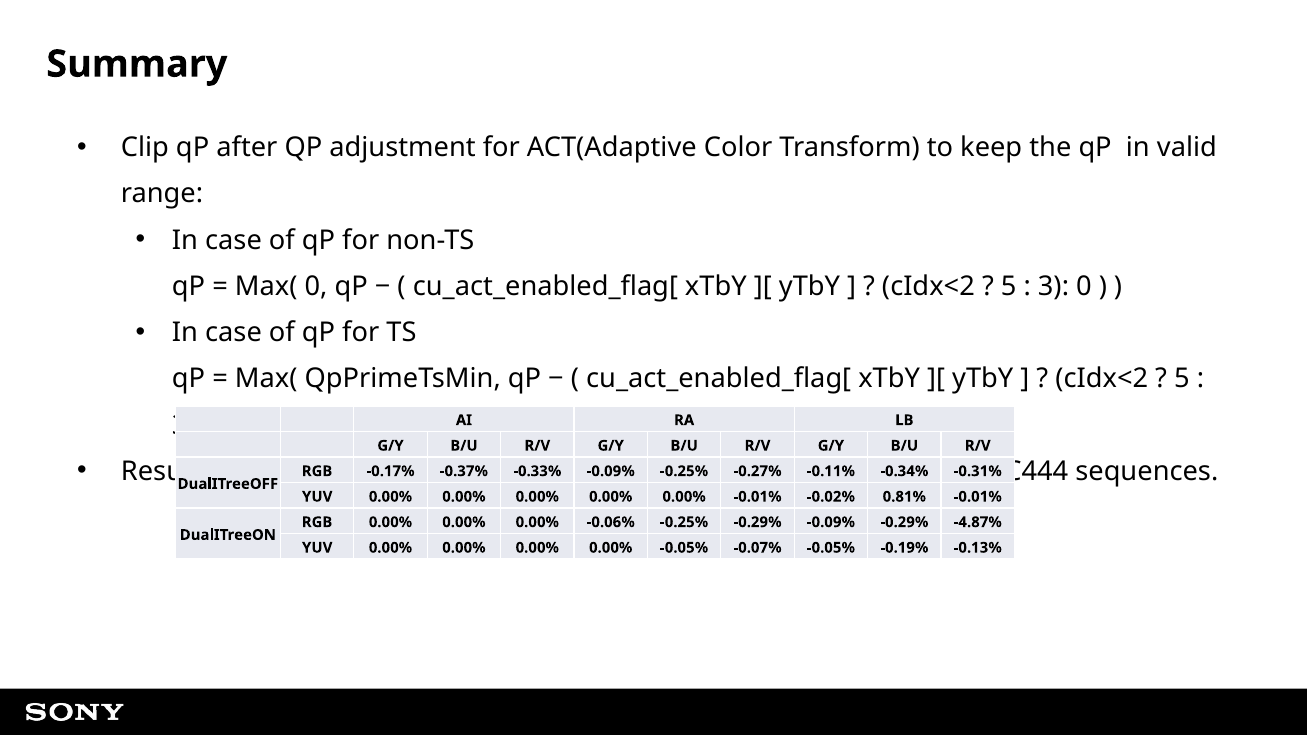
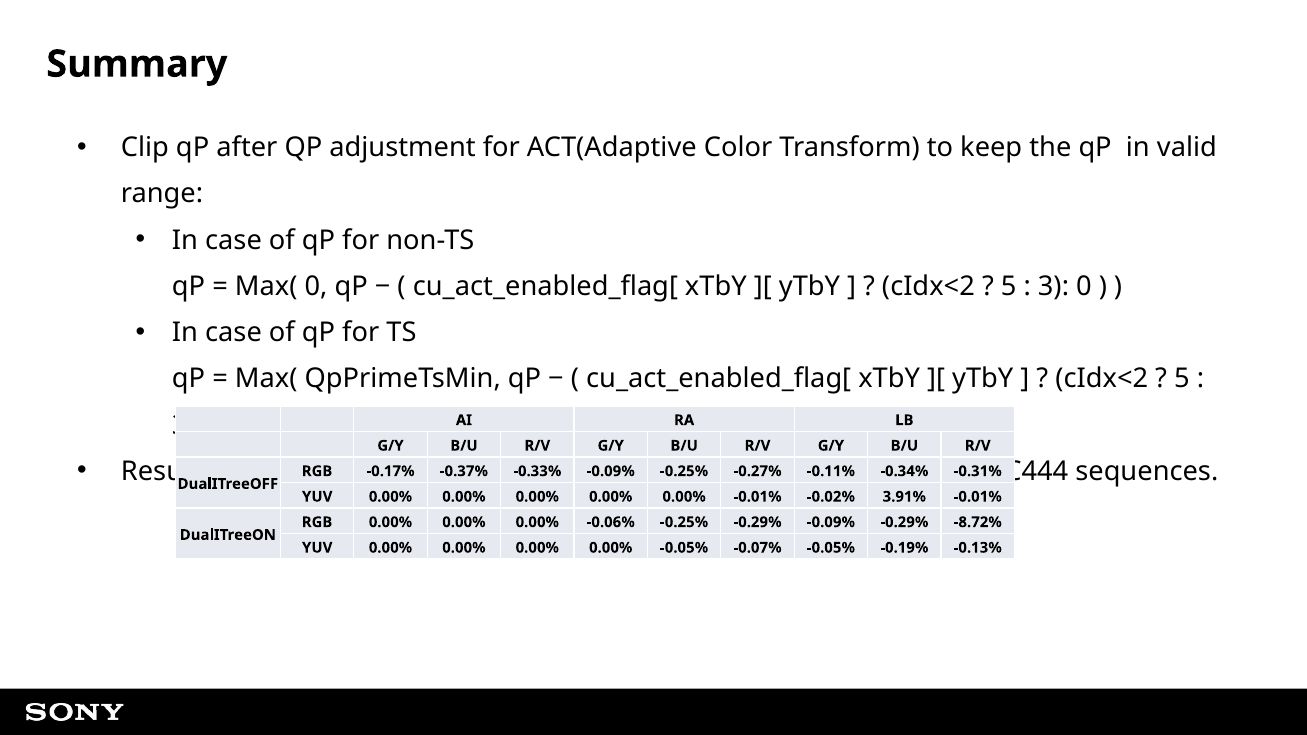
0.81%: 0.81% -> 3.91%
-4.87%: -4.87% -> -8.72%
